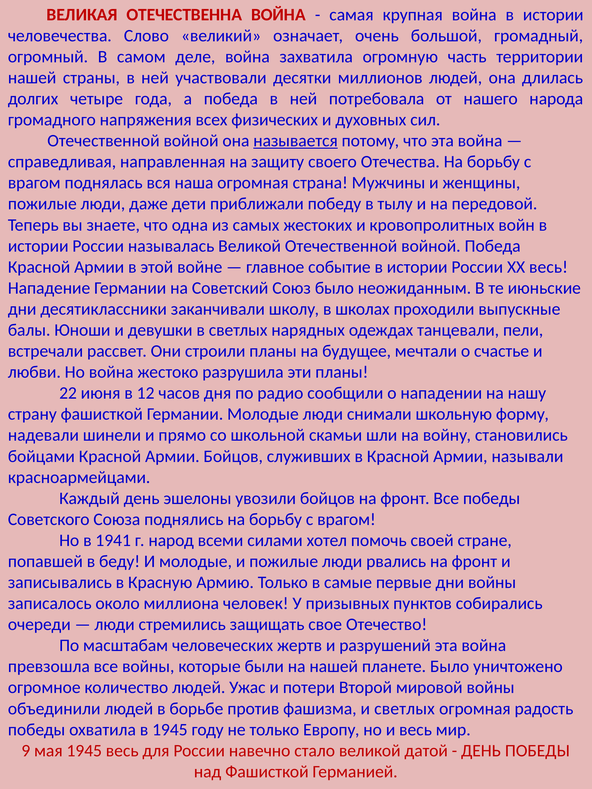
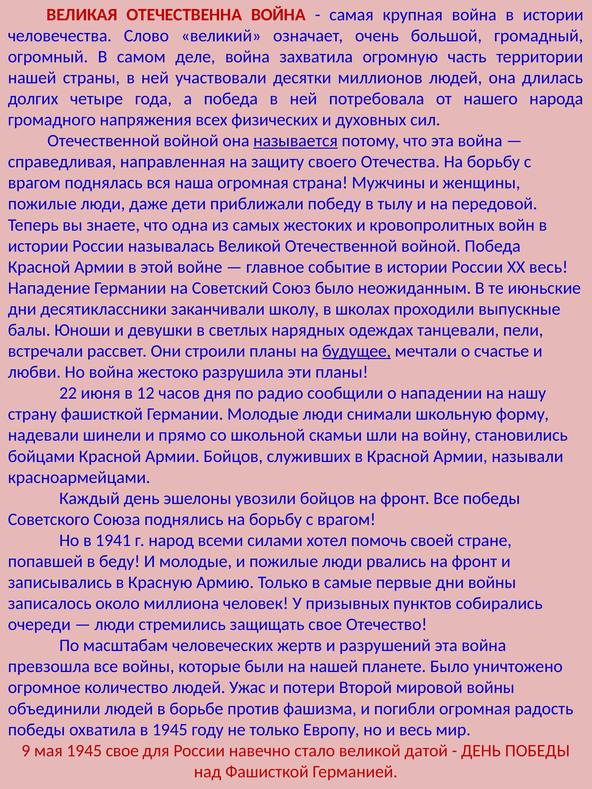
будущее underline: none -> present
и светлых: светлых -> погибли
1945 весь: весь -> свое
